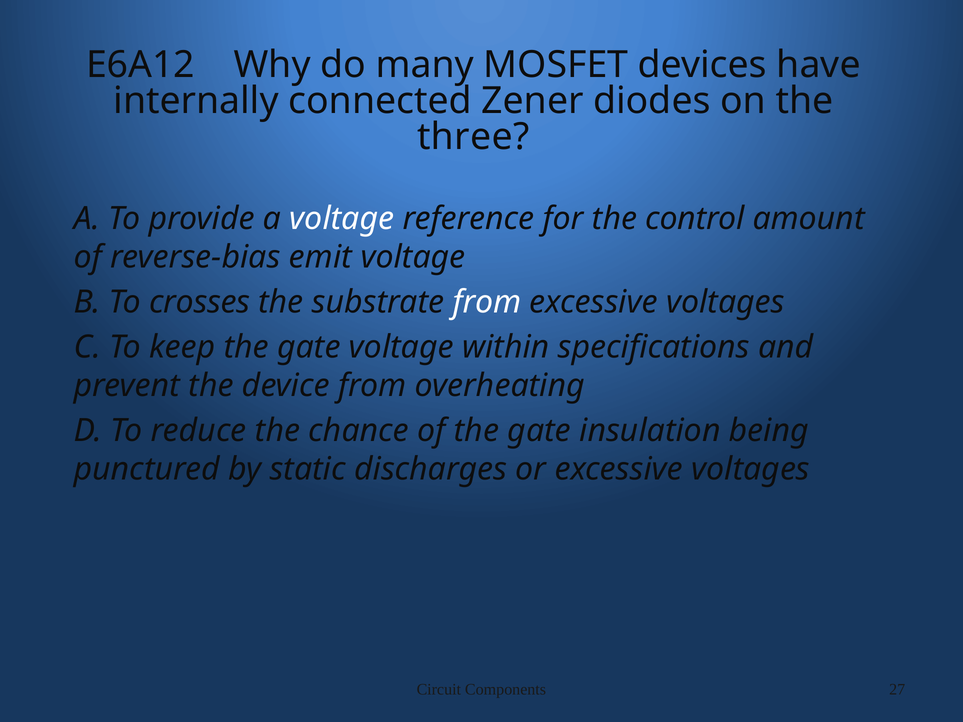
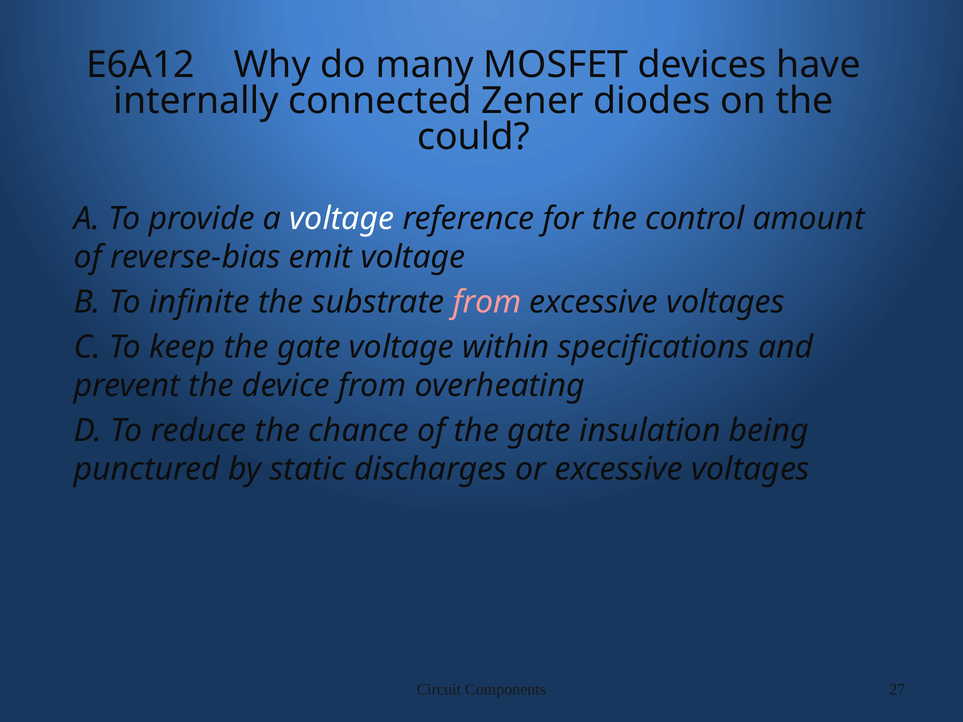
three: three -> could
crosses: crosses -> infinite
from at (487, 302) colour: white -> pink
